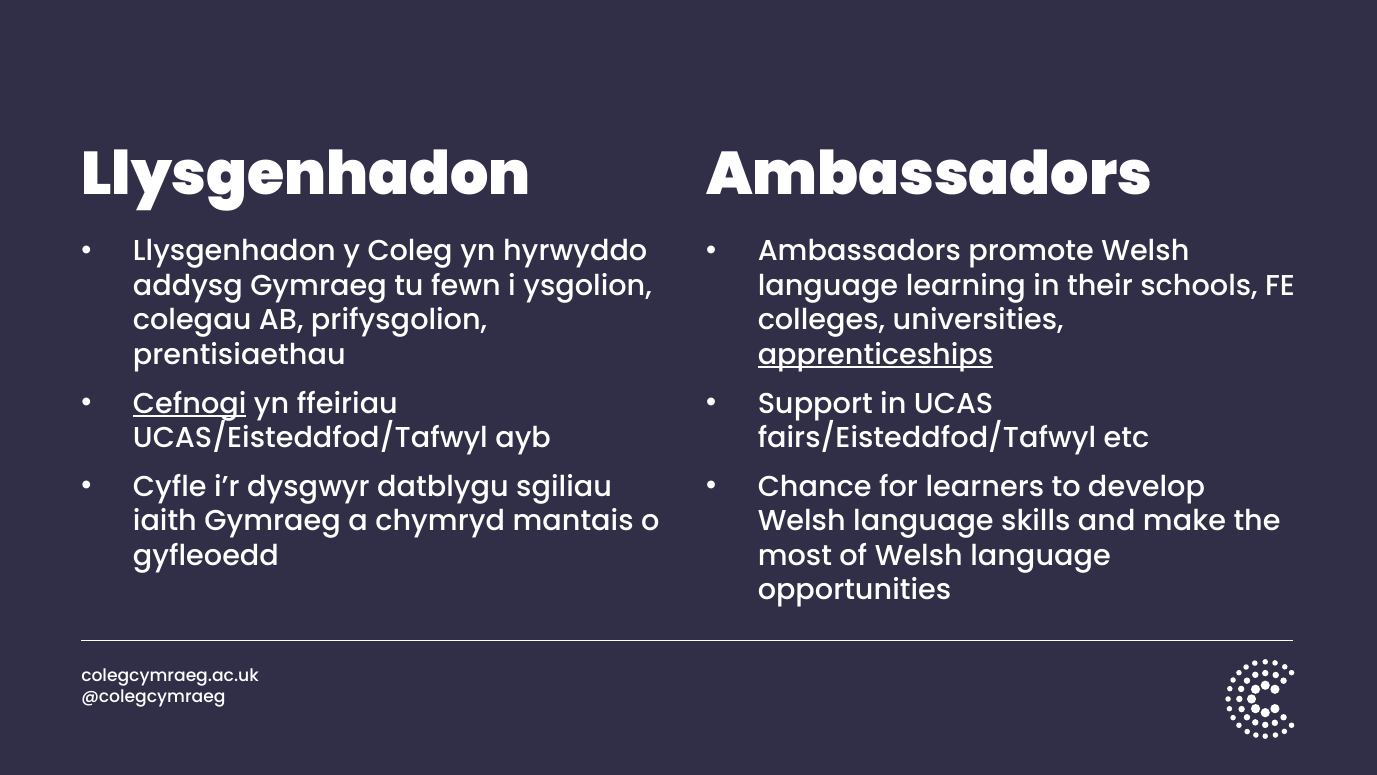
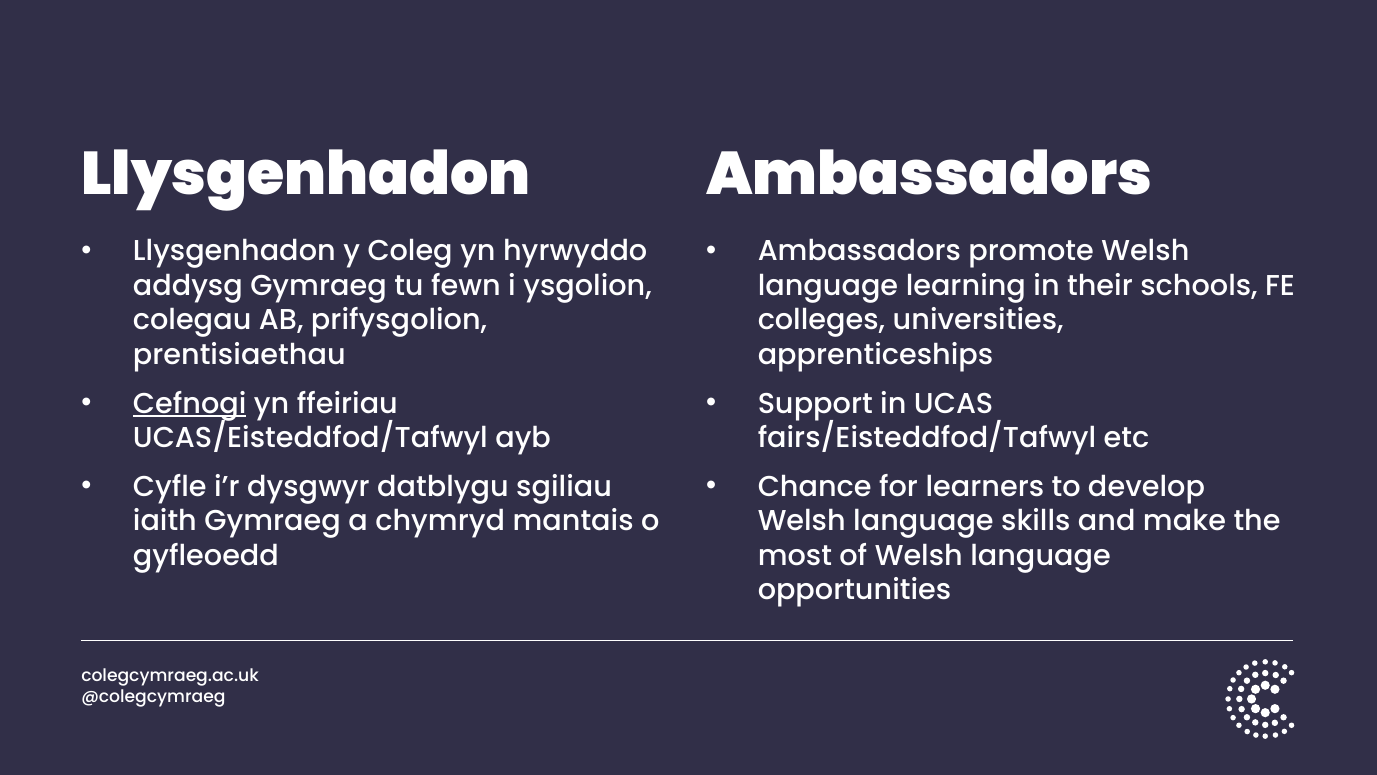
apprenticeships underline: present -> none
